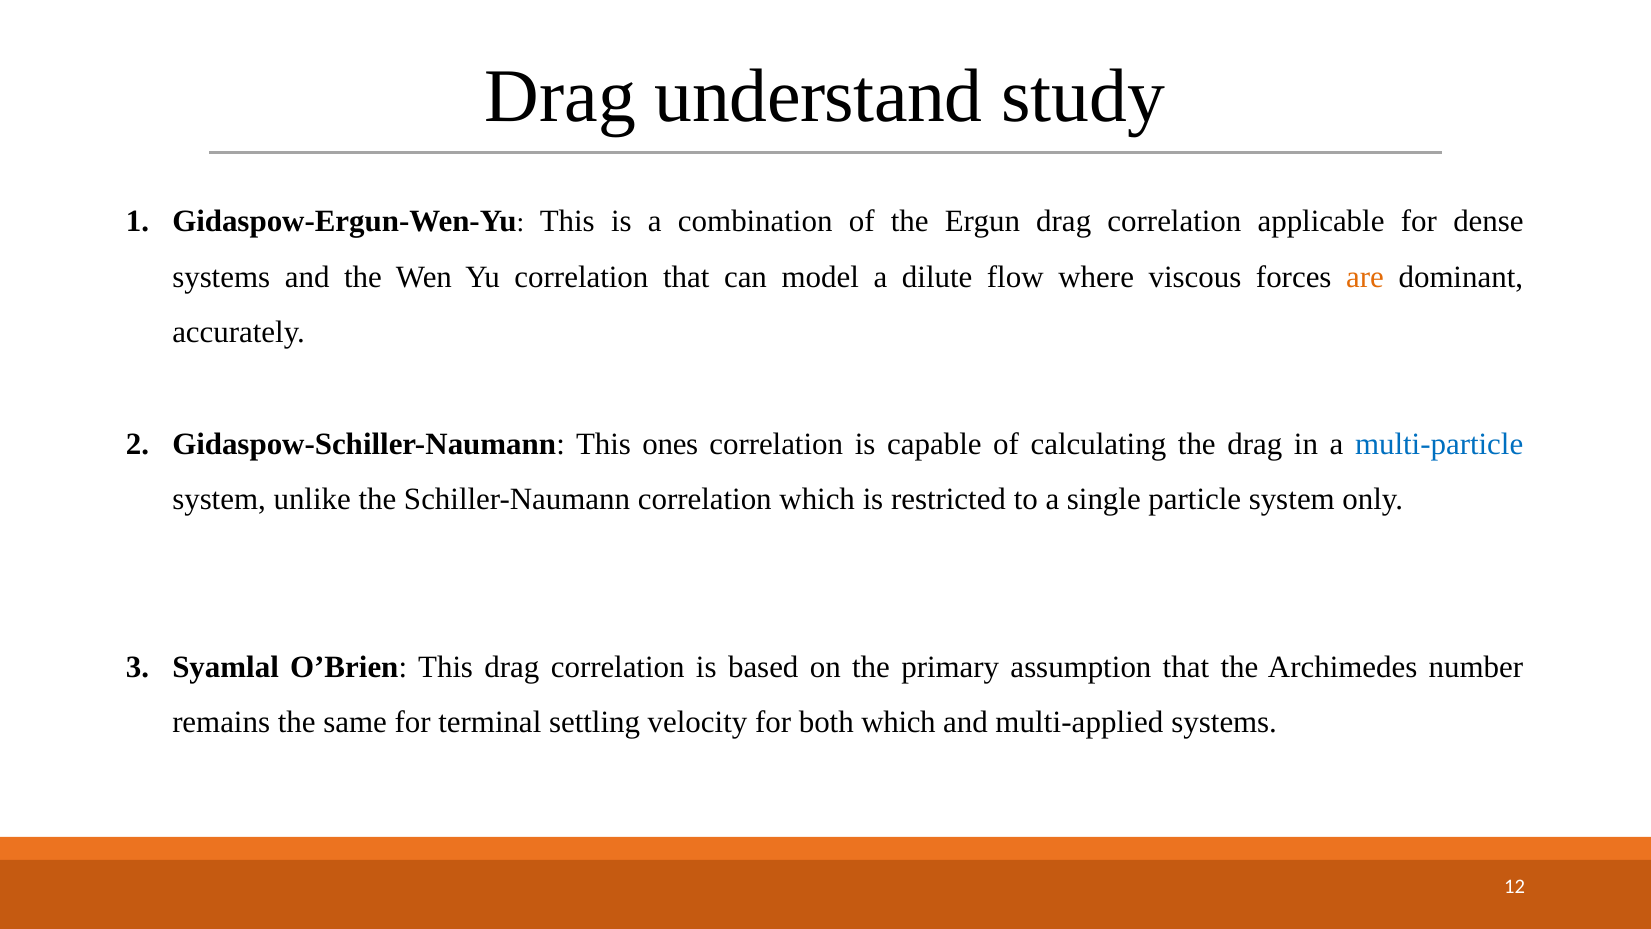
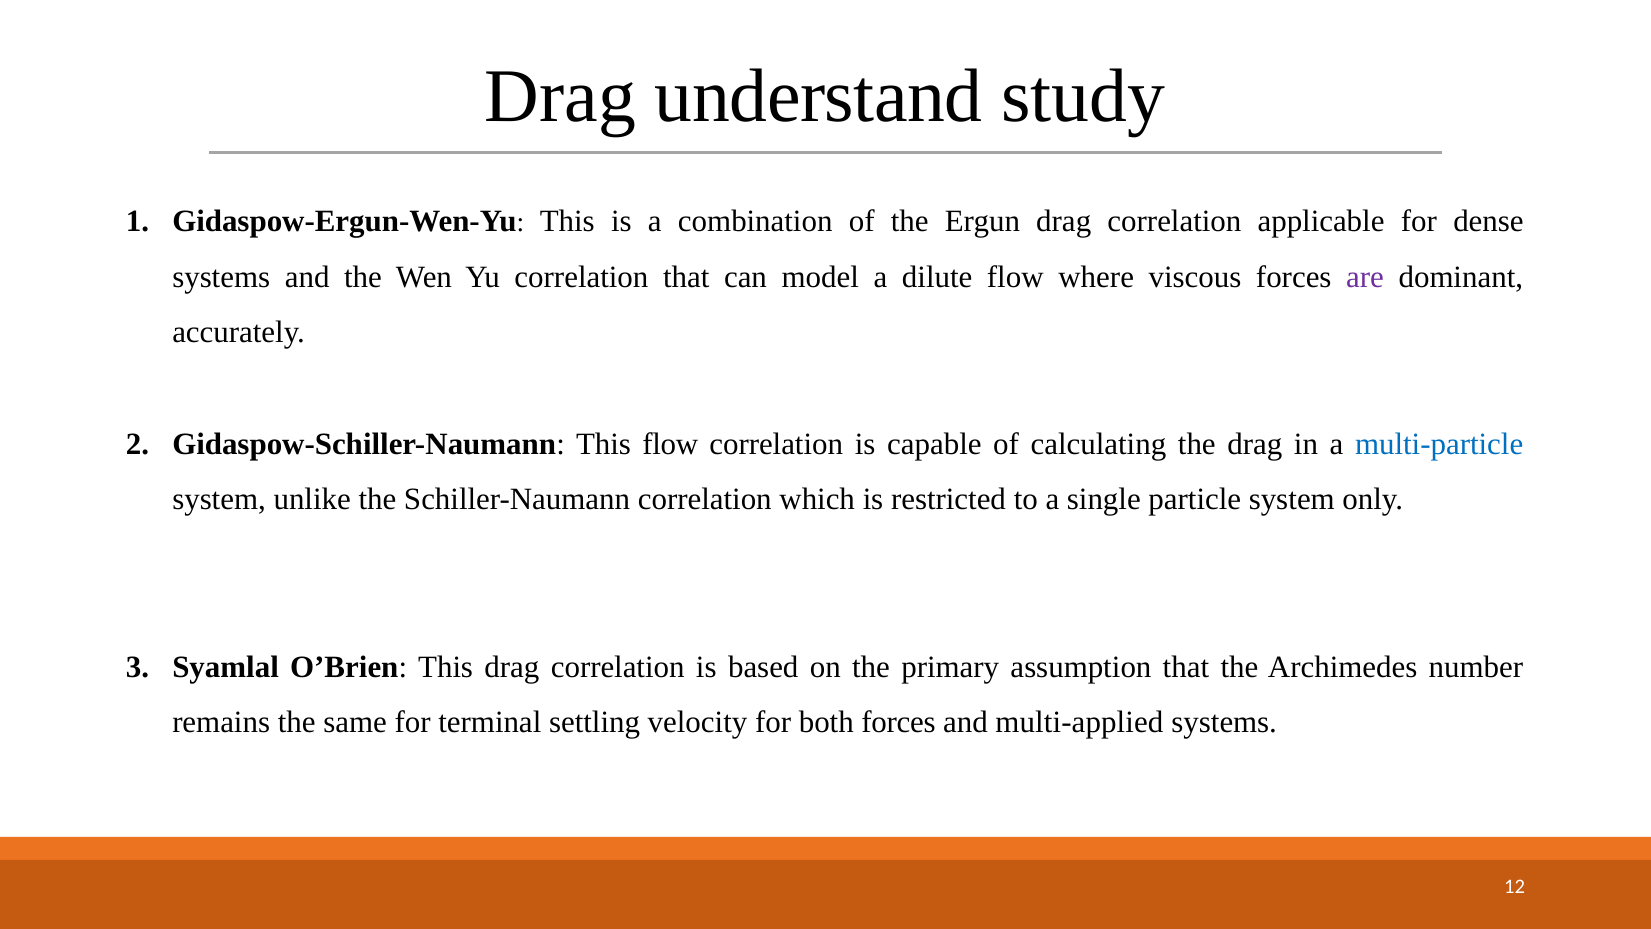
are colour: orange -> purple
This ones: ones -> flow
both which: which -> forces
